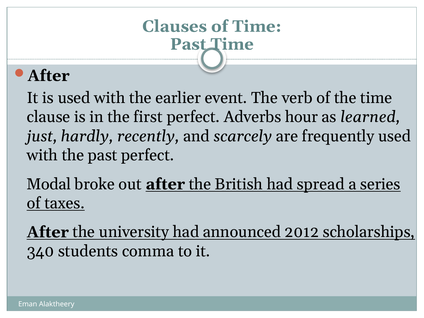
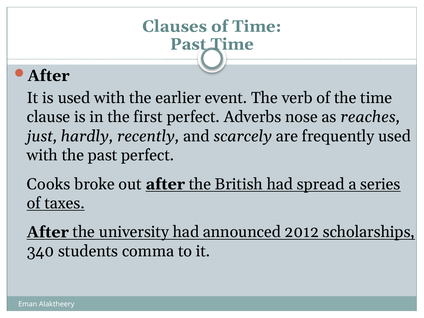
hour: hour -> nose
learned: learned -> reaches
Modal: Modal -> Cooks
